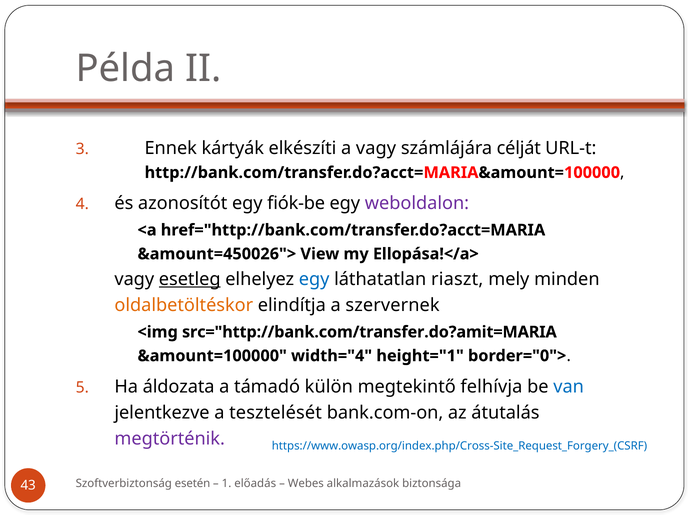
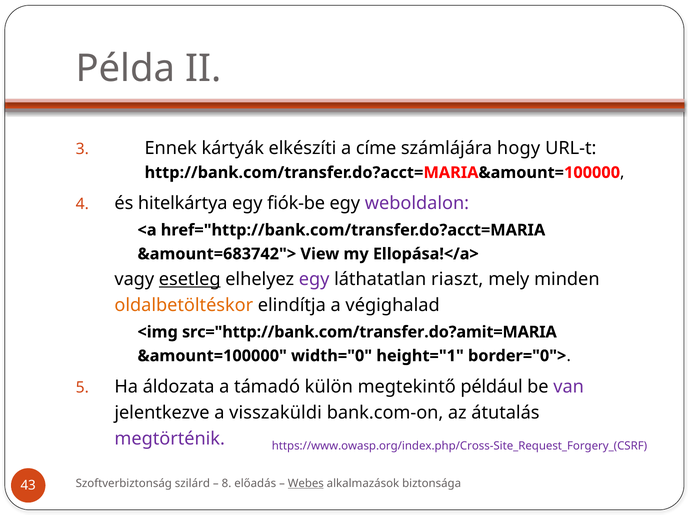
a vagy: vagy -> címe
célját: célját -> hogy
azonosítót: azonosítót -> hitelkártya
&amount=450026">: &amount=450026"> -> &amount=683742">
egy at (314, 279) colour: blue -> purple
szervernek: szervernek -> végighalad
width="4: width="4 -> width="0
felhívja: felhívja -> például
van colour: blue -> purple
tesztelését: tesztelését -> visszaküldi
https://www.owasp.org/index.php/Cross-Site_Request_Forgery_(CSRF colour: blue -> purple
esetén: esetén -> szilárd
1: 1 -> 8
Webes underline: none -> present
